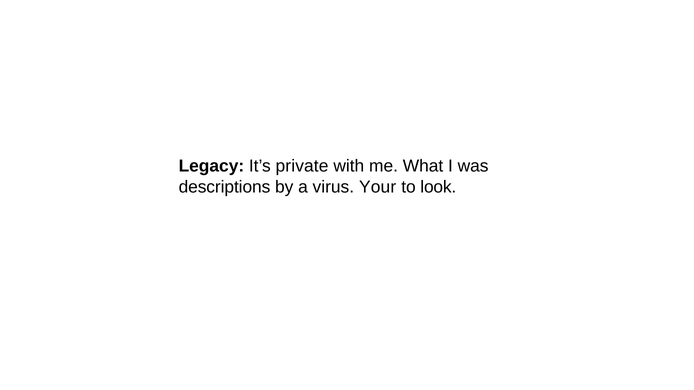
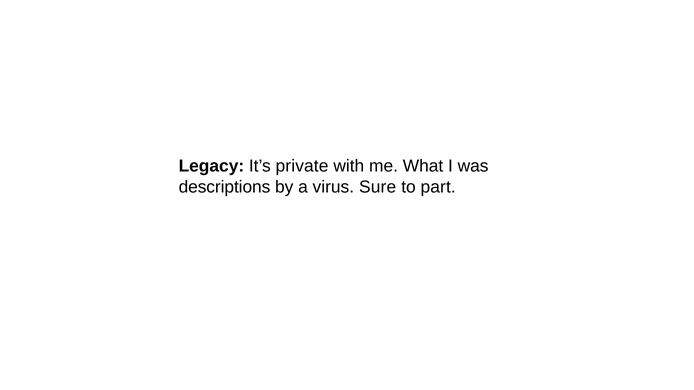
Your: Your -> Sure
look: look -> part
